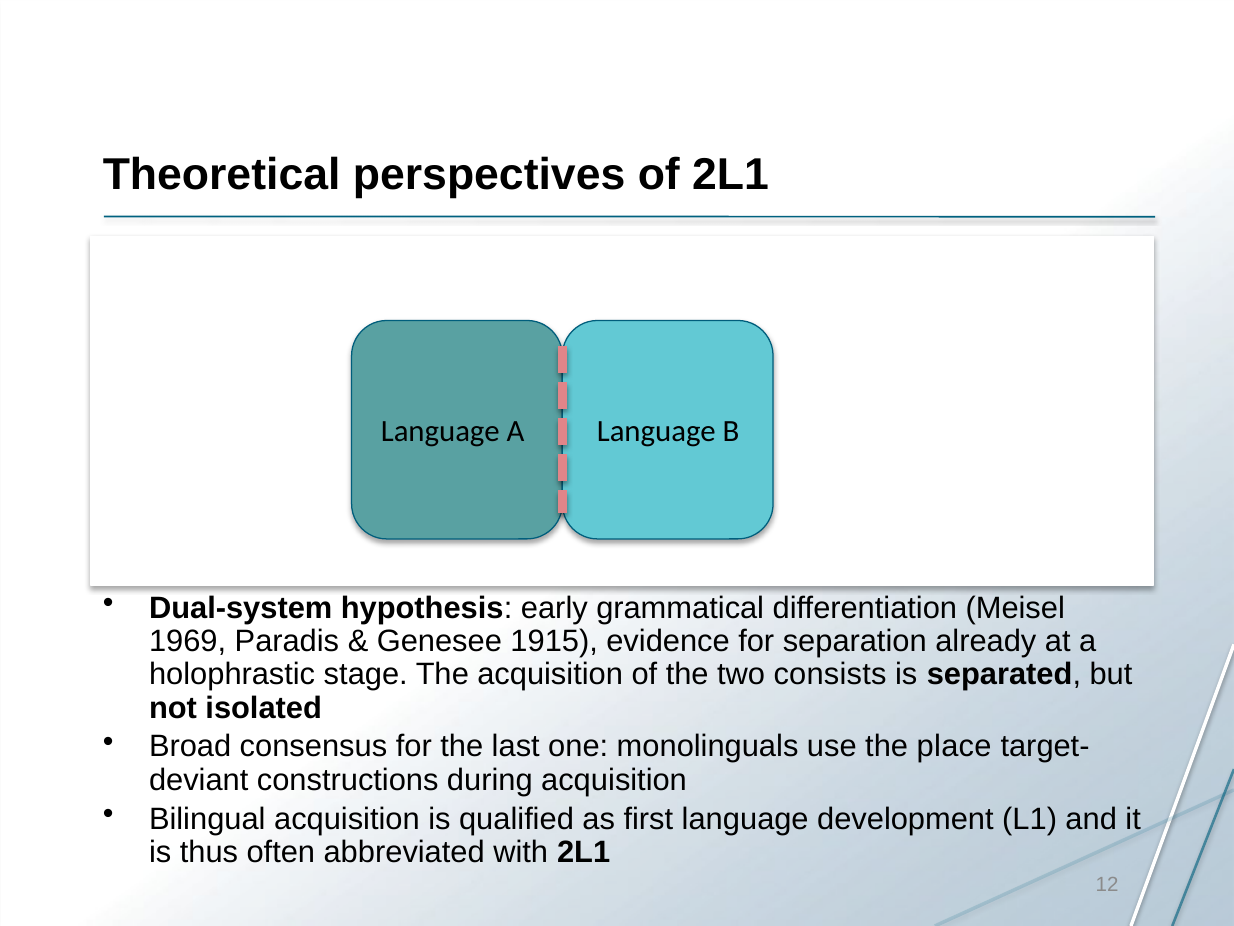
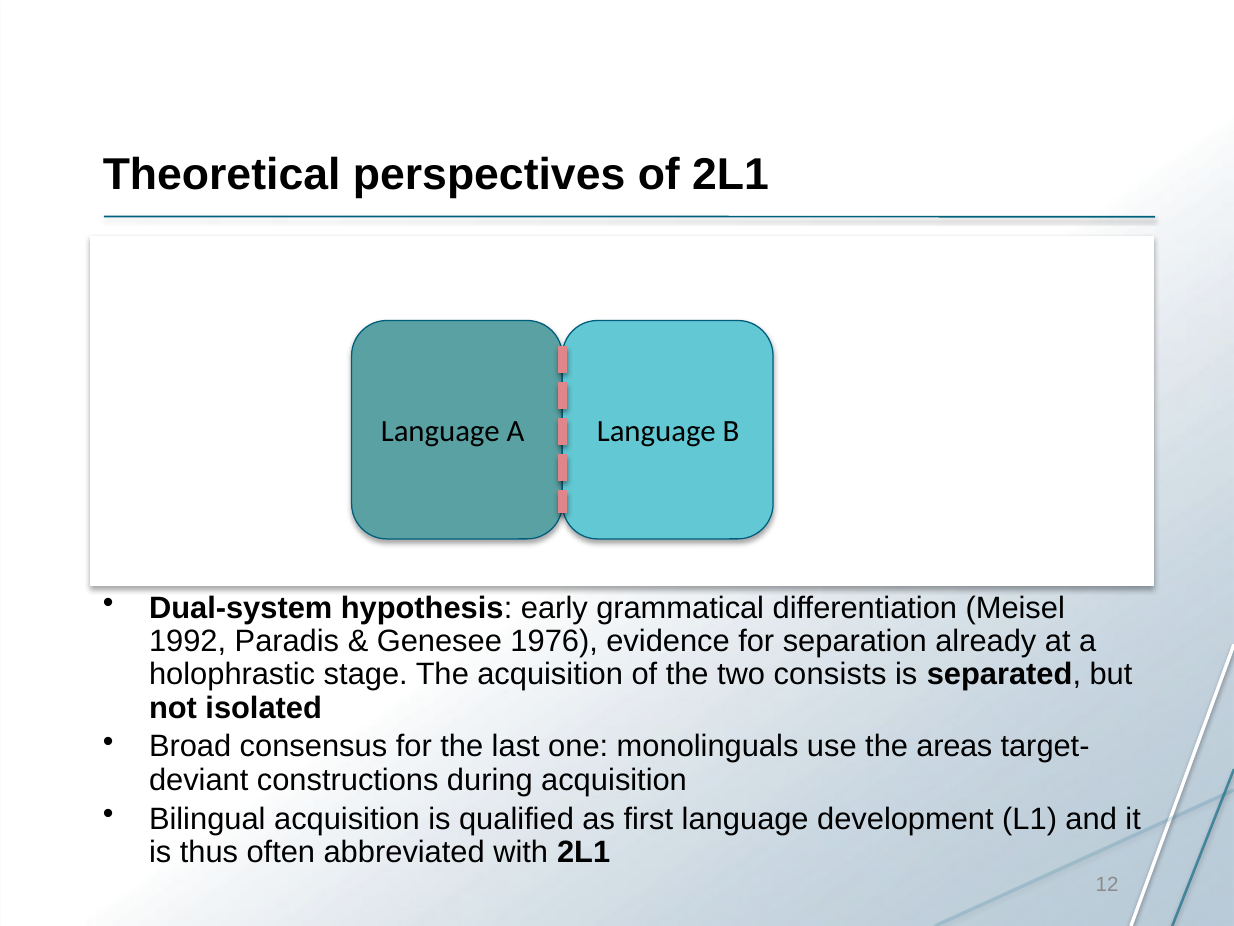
1969: 1969 -> 1992
1915: 1915 -> 1976
place: place -> areas
